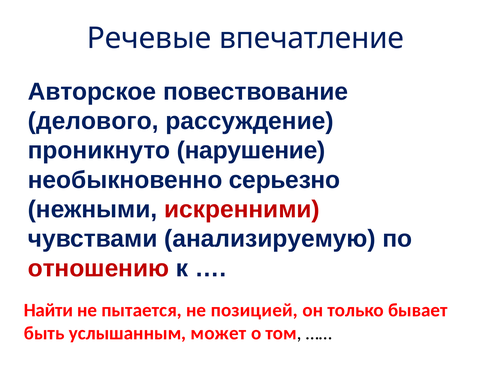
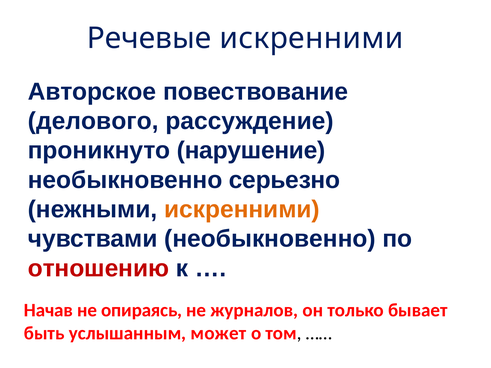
Речевые впечатление: впечатление -> искренними
искренними at (242, 210) colour: red -> orange
чувствами анализируемую: анализируемую -> необыкновенно
Найти: Найти -> Начав
пытается: пытается -> опираясь
позицией: позицией -> журналов
